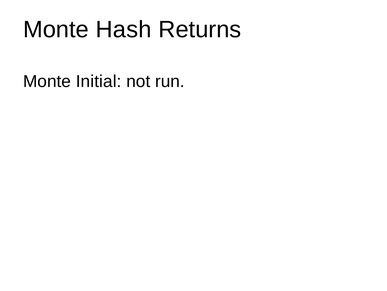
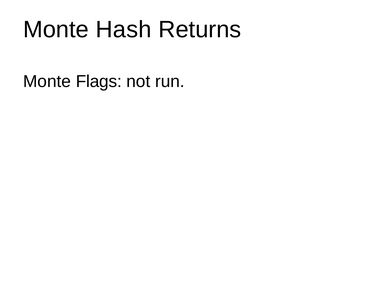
Initial: Initial -> Flags
